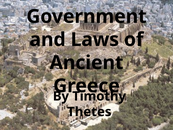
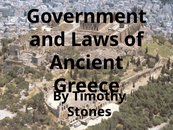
Thetes: Thetes -> Stones
